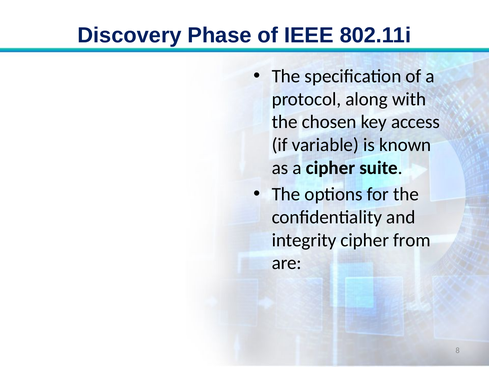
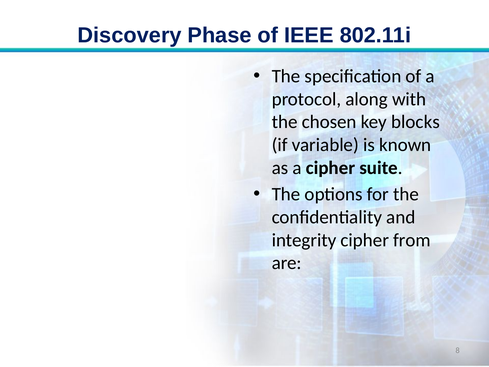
access: access -> blocks
